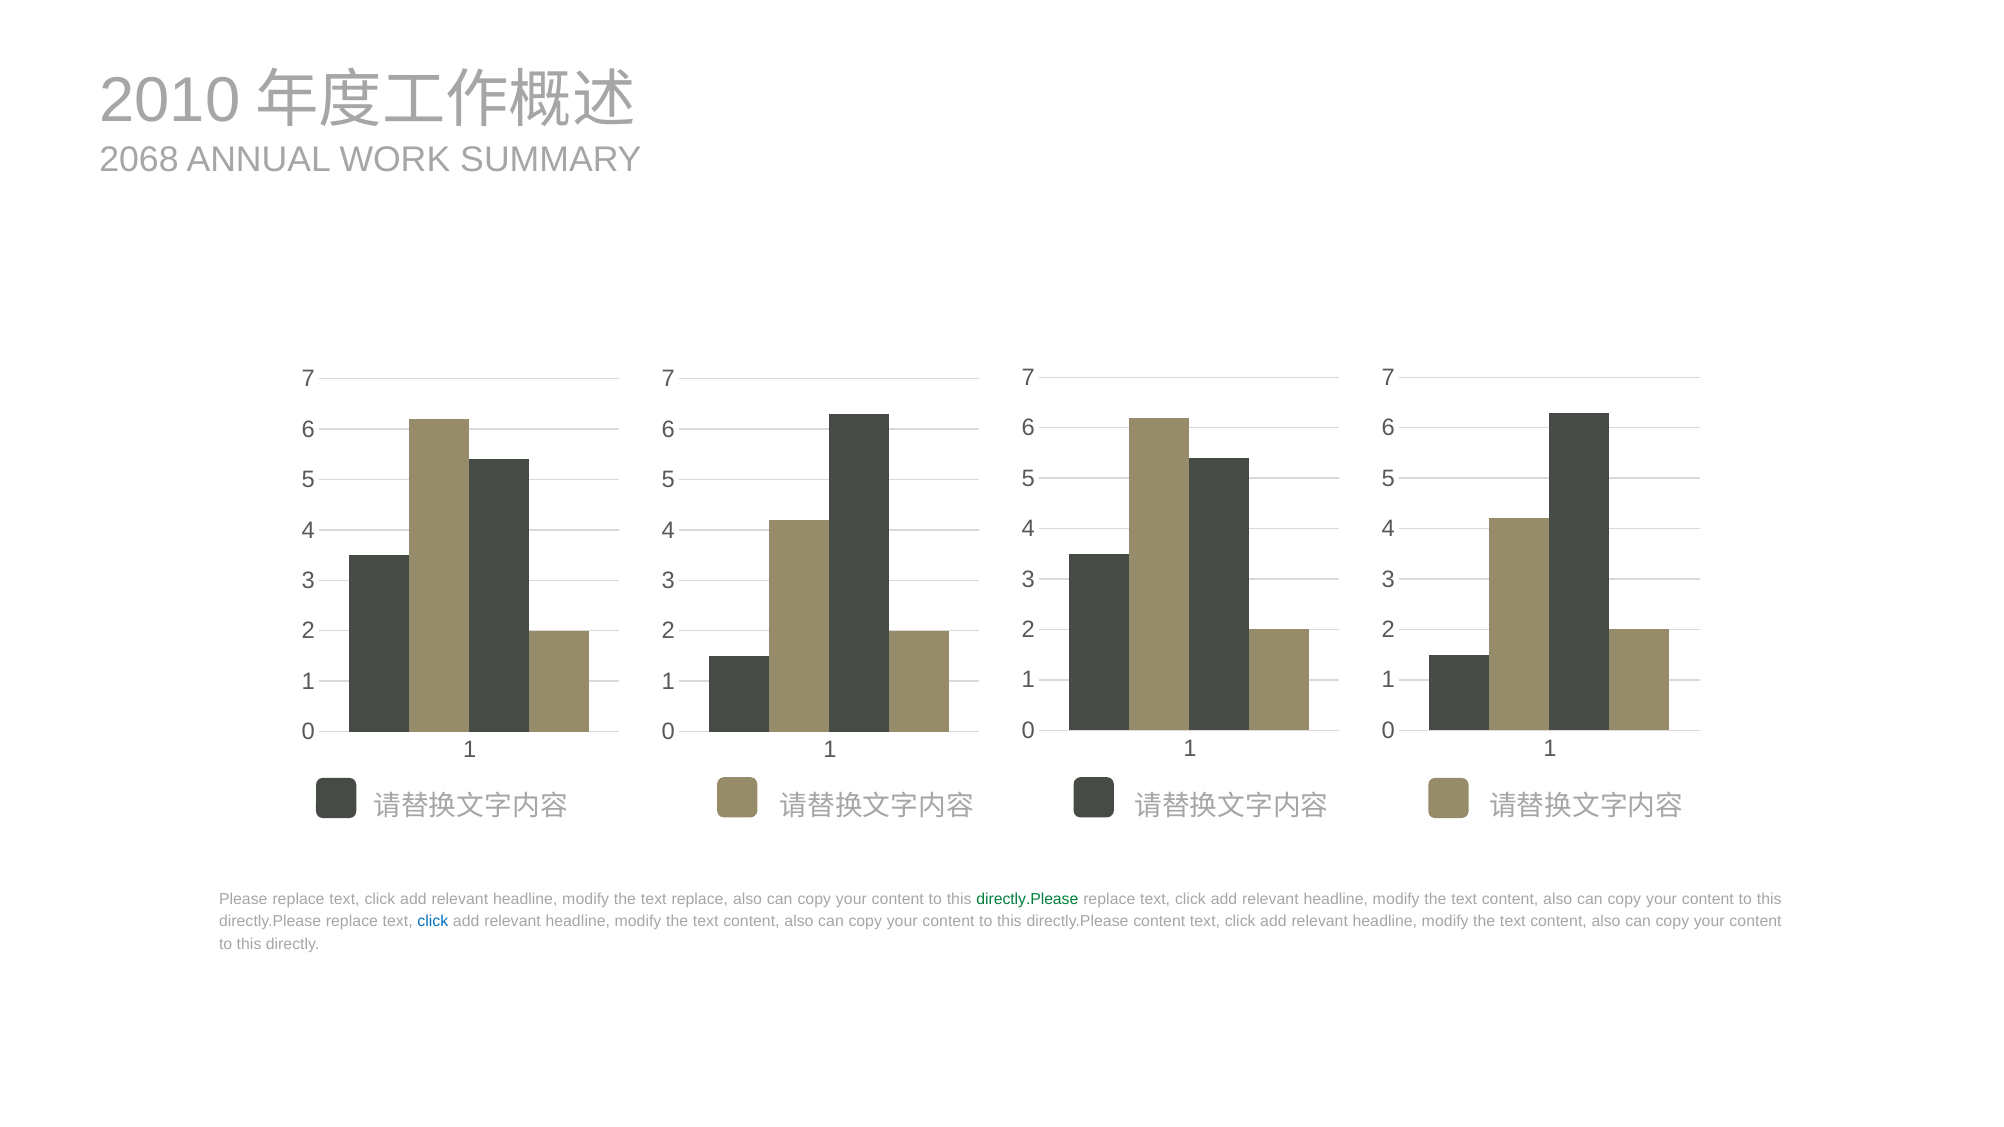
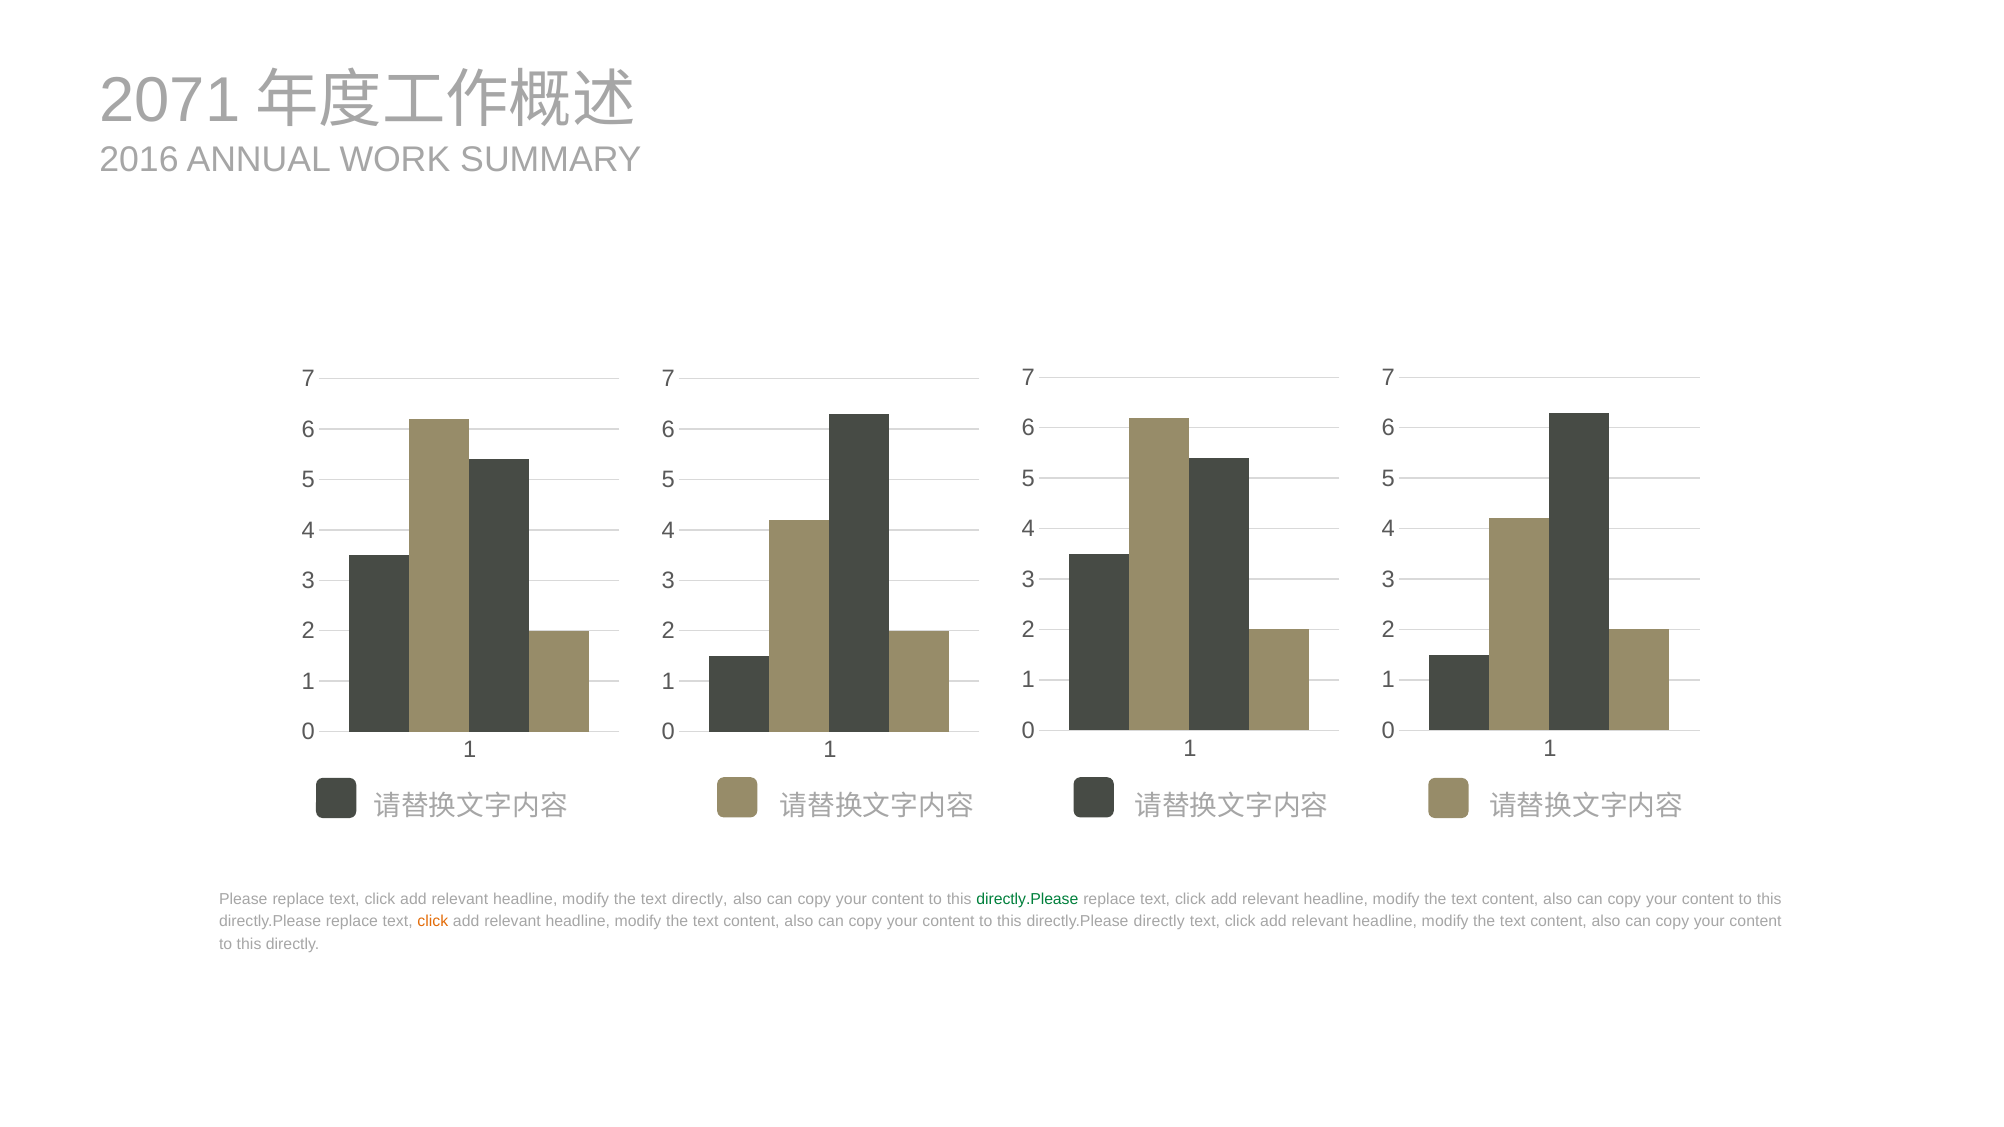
2010: 2010 -> 2071
2068: 2068 -> 2016
text replace: replace -> directly
click at (433, 922) colour: blue -> orange
directly.Please content: content -> directly
